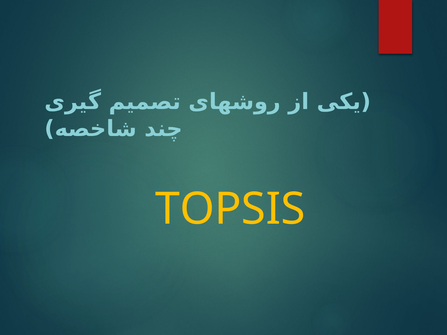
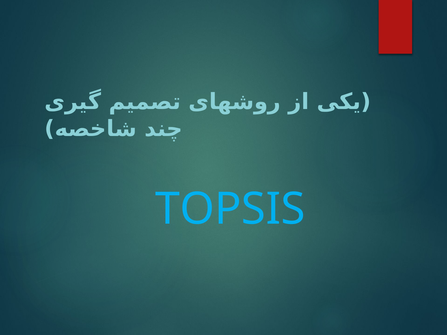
TOPSIS colour: yellow -> light blue
